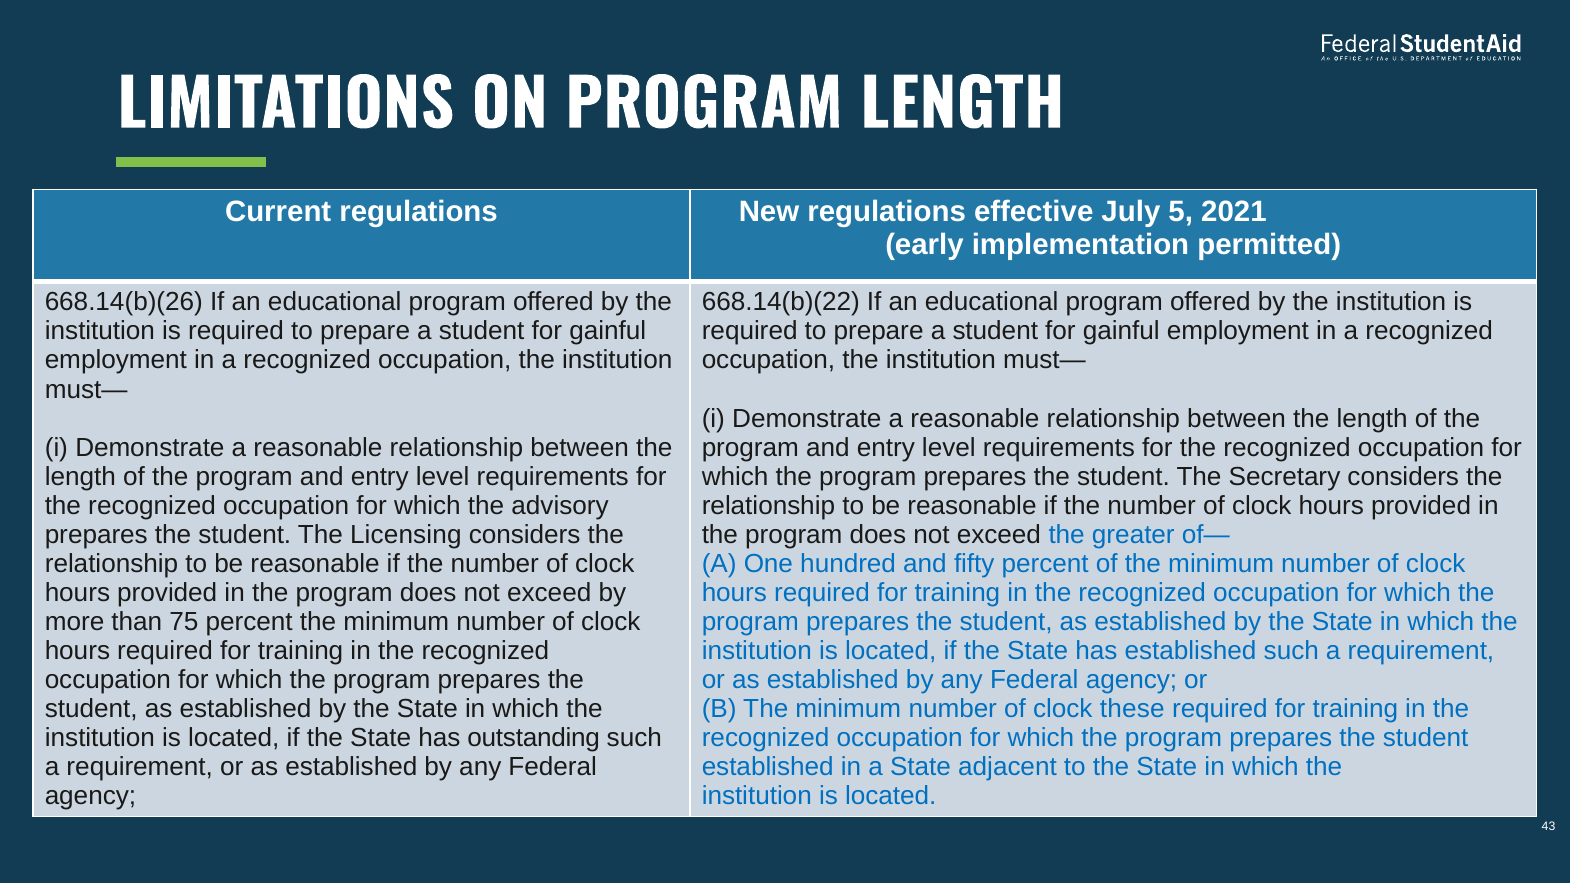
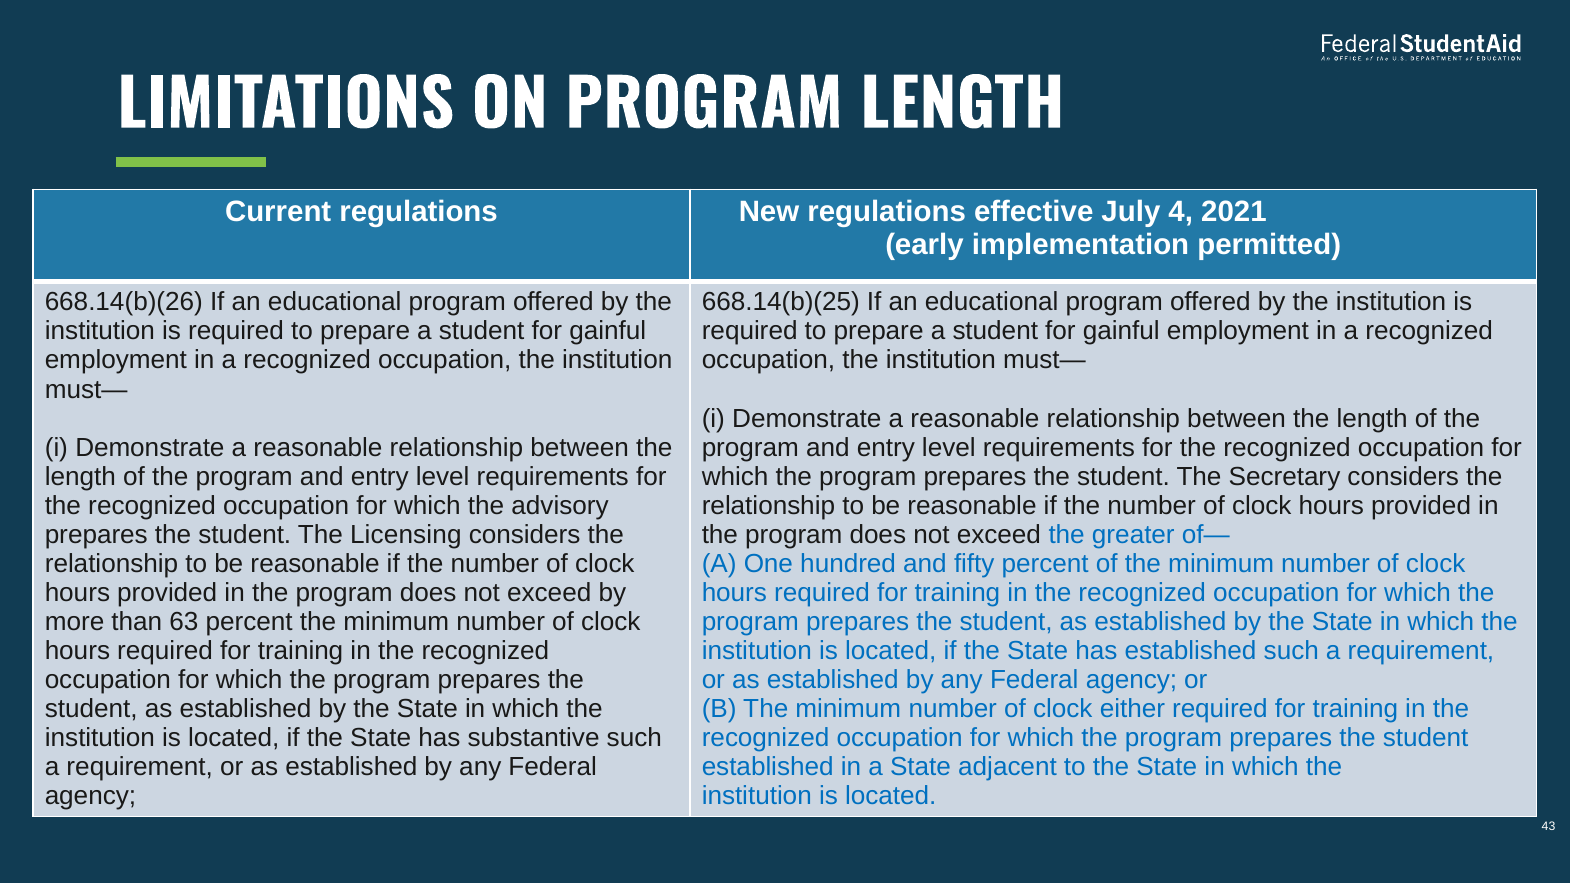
5: 5 -> 4
668.14(b)(22: 668.14(b)(22 -> 668.14(b)(25
75: 75 -> 63
these: these -> either
outstanding: outstanding -> substantive
